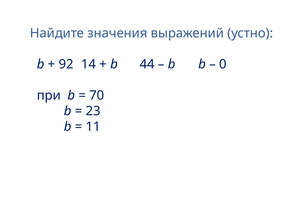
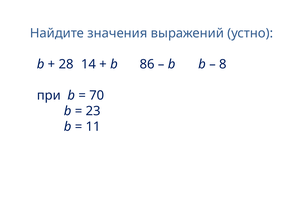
92: 92 -> 28
44: 44 -> 86
0: 0 -> 8
